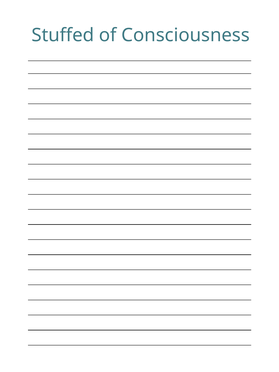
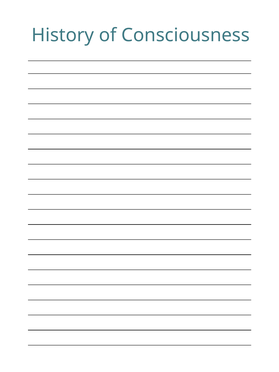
Stuffed: Stuffed -> History
